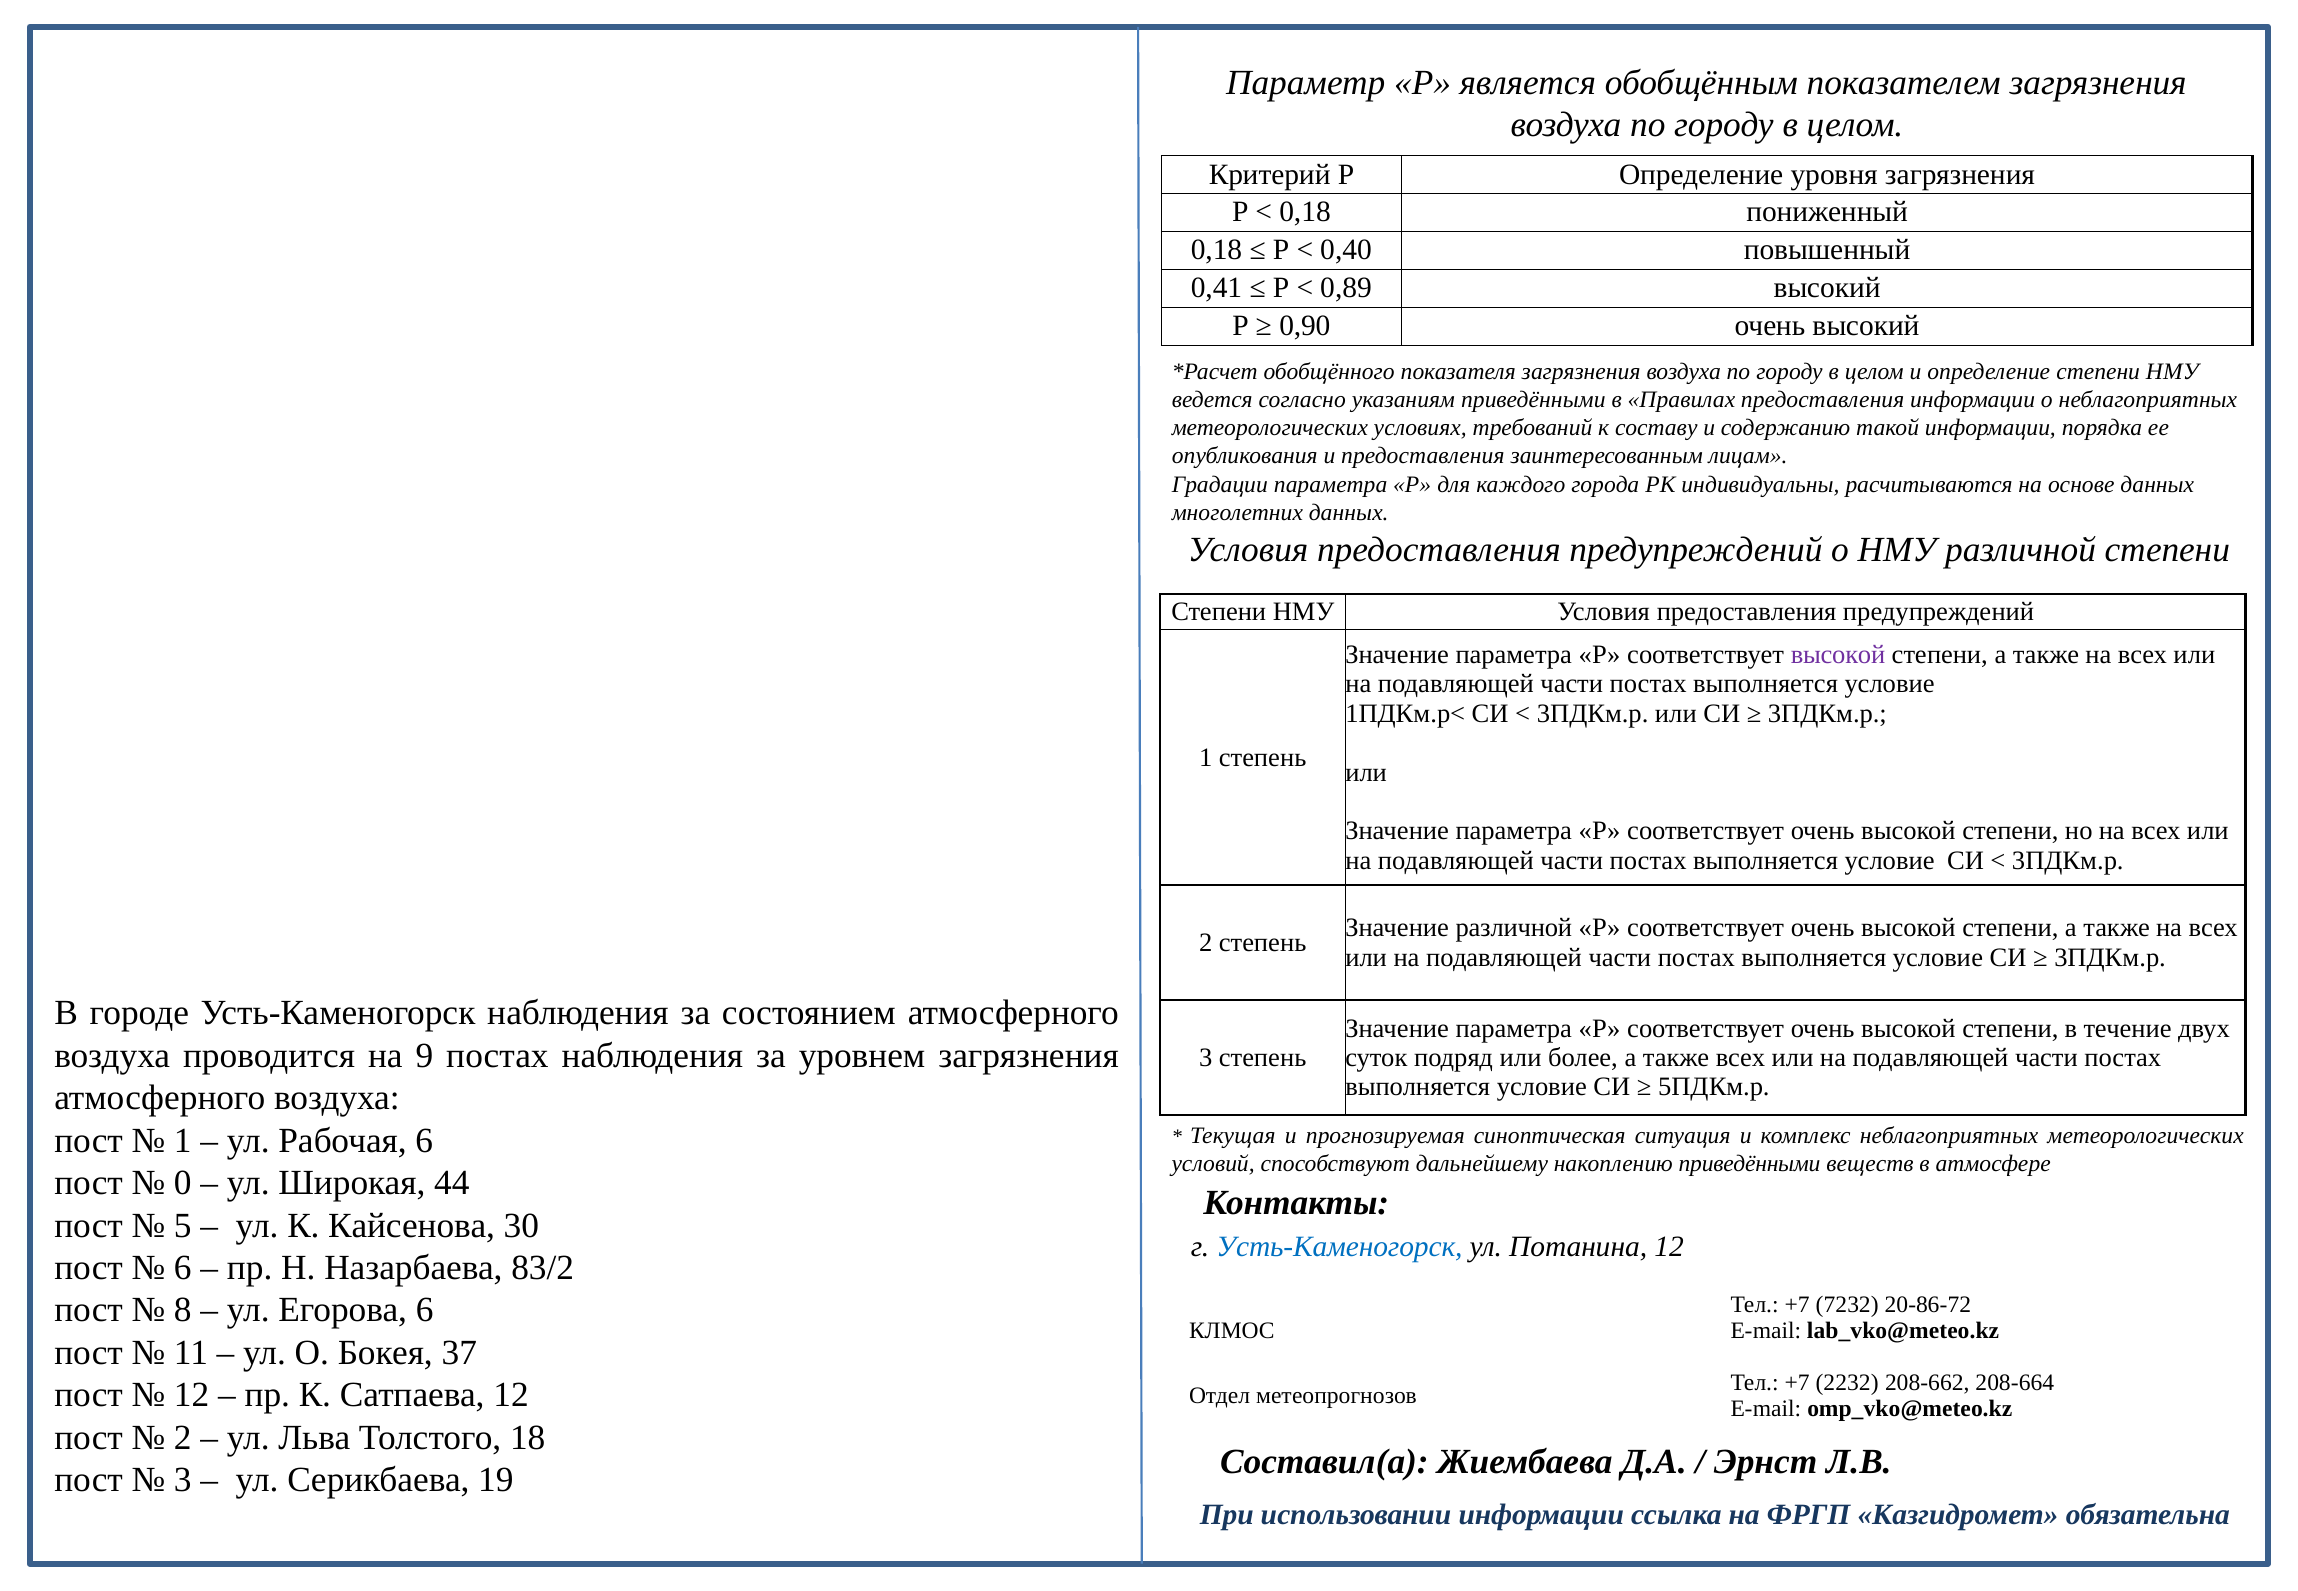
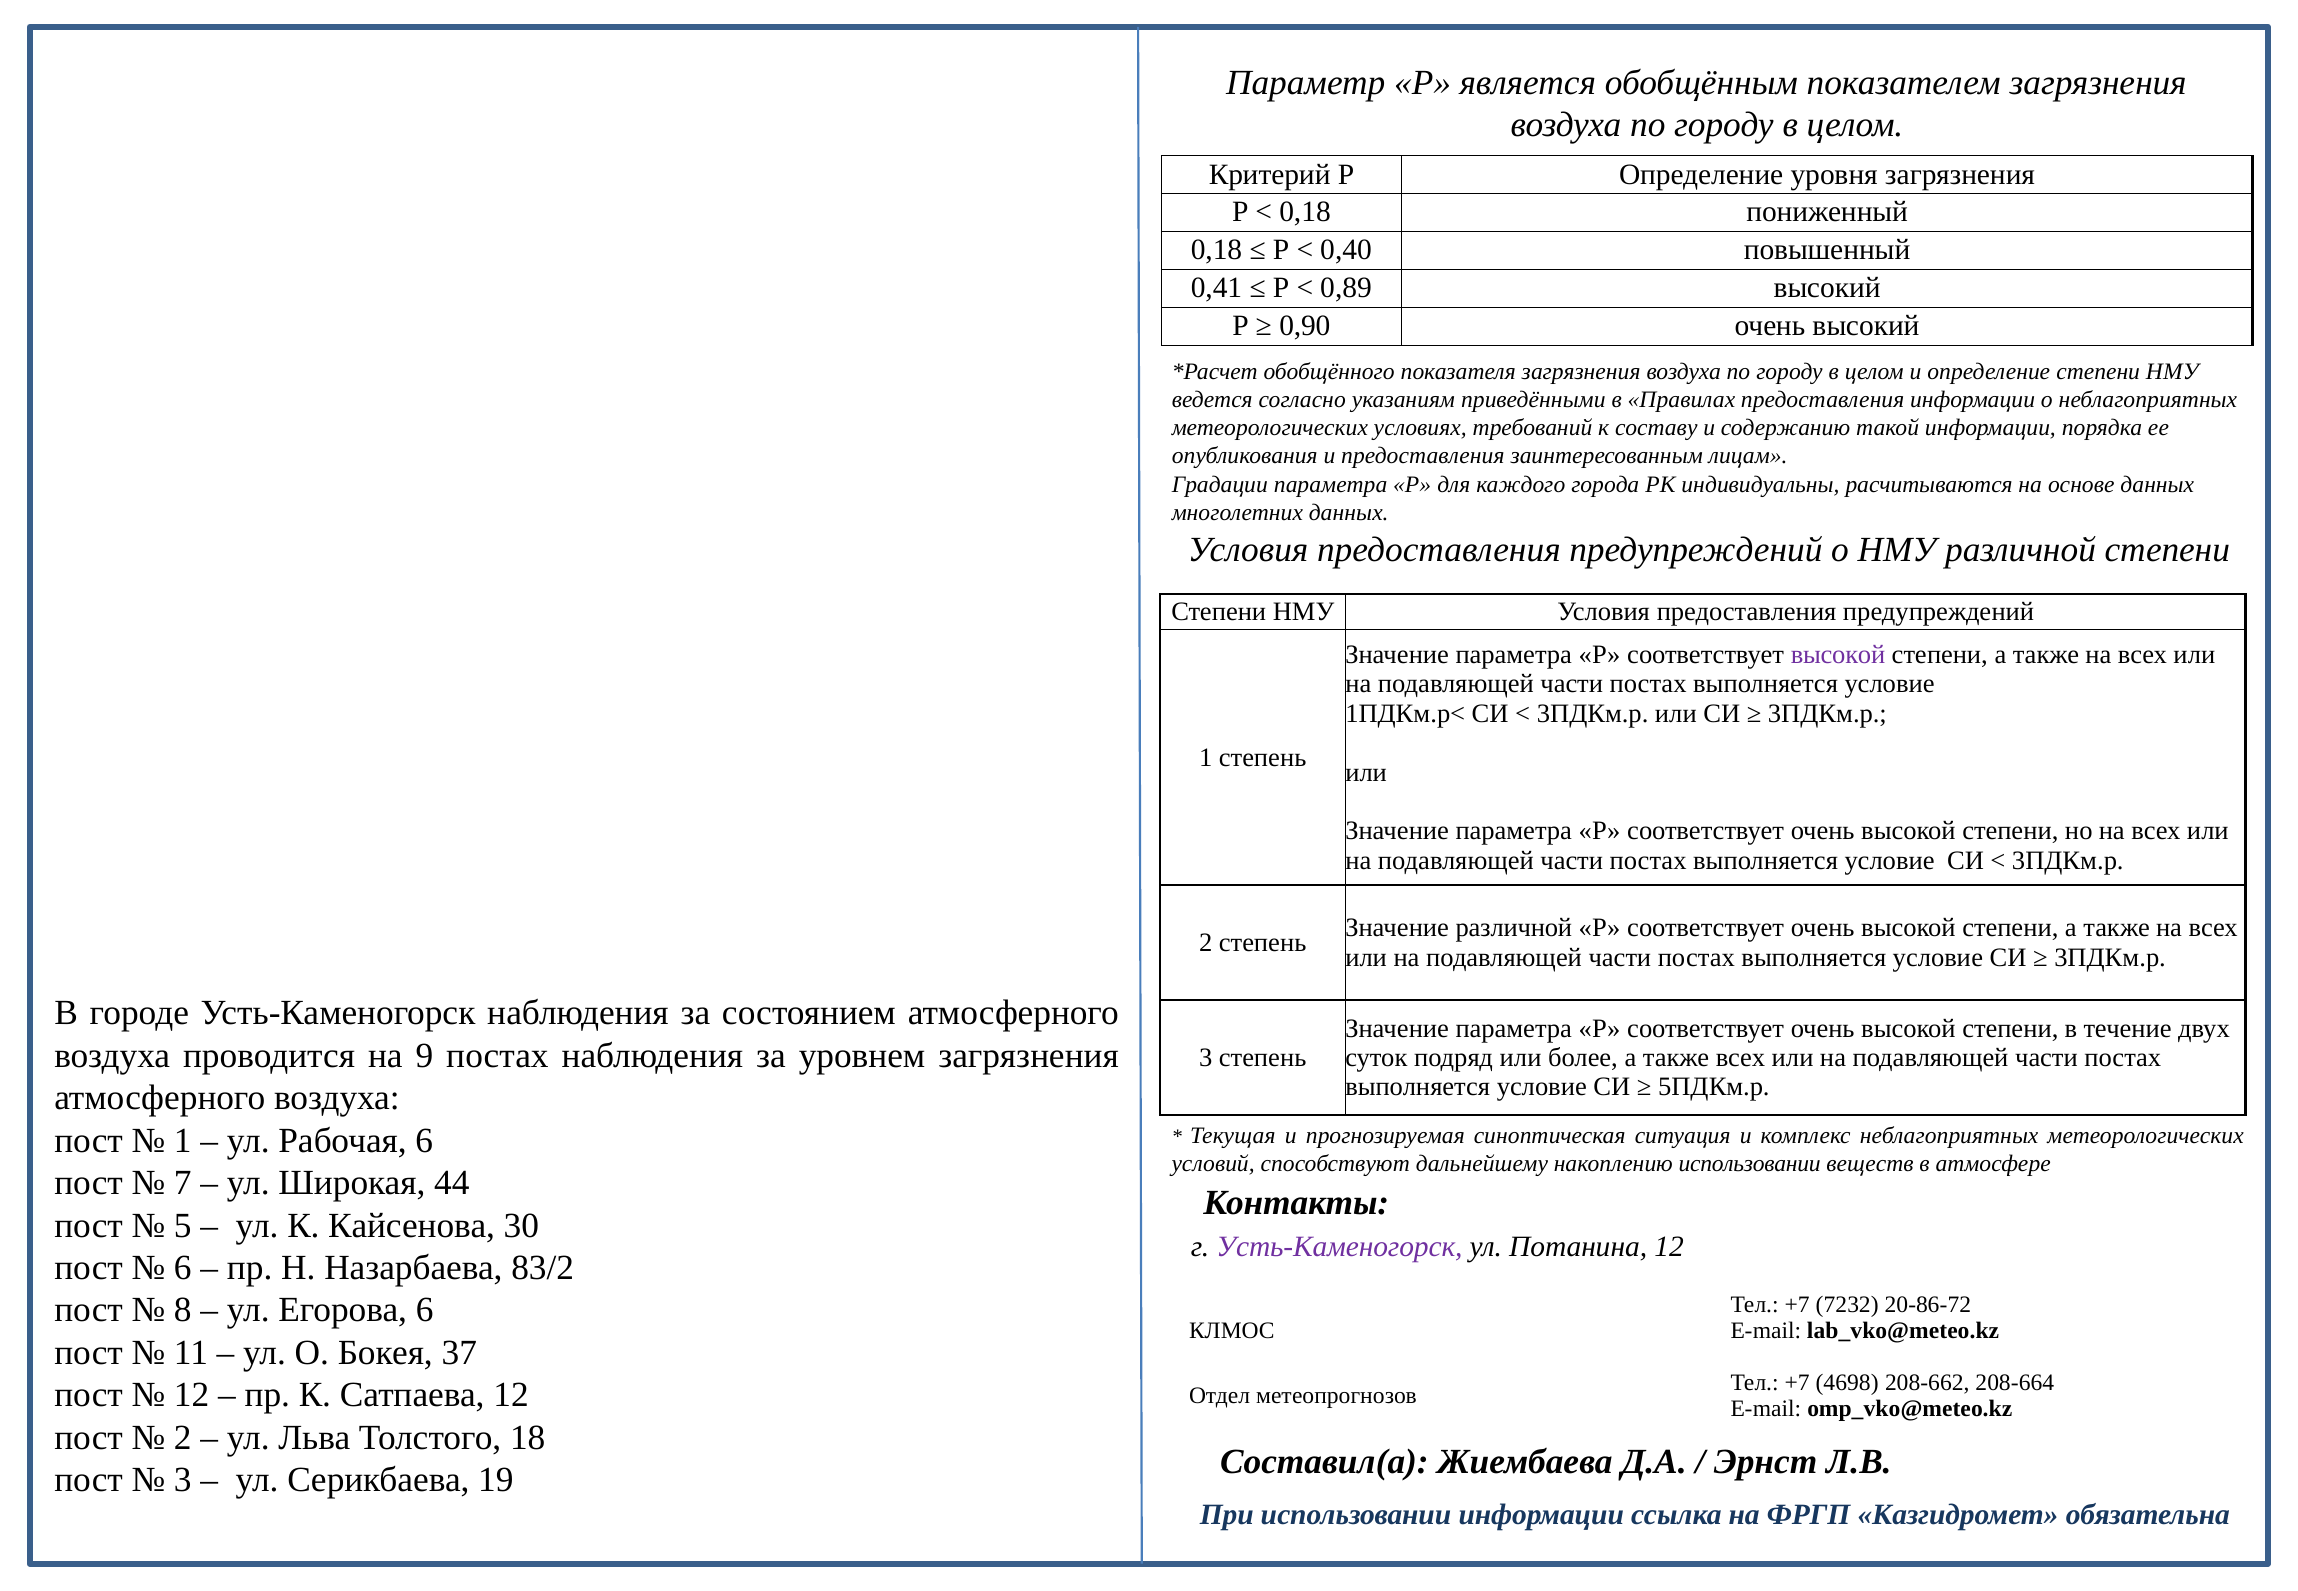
накоплению приведёнными: приведёнными -> использовании
0: 0 -> 7
Усть-Каменогорск at (1339, 1246) colour: blue -> purple
2232: 2232 -> 4698
